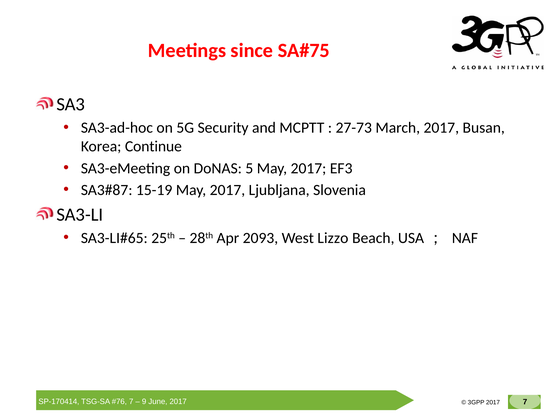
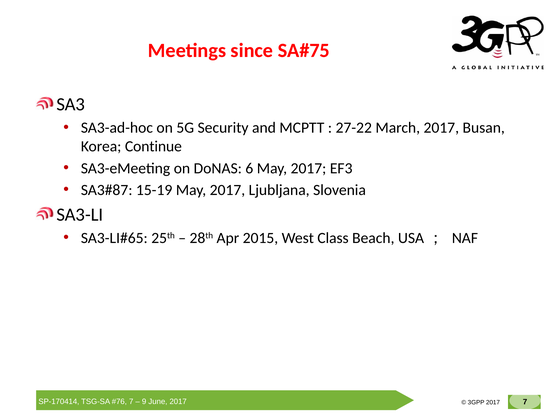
27-73: 27-73 -> 27-22
5: 5 -> 6
2093: 2093 -> 2015
Lizzo: Lizzo -> Class
